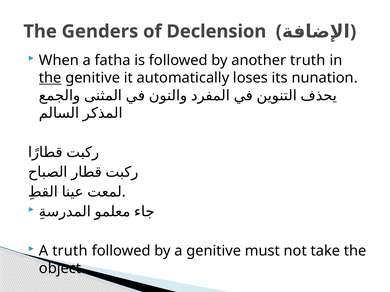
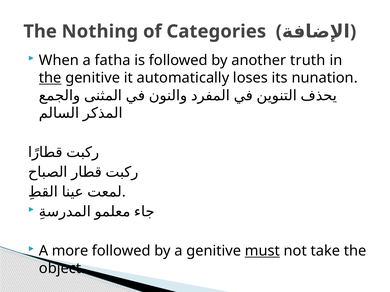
Genders: Genders -> Nothing
Declension: Declension -> Categories
A truth: truth -> more
must underline: none -> present
